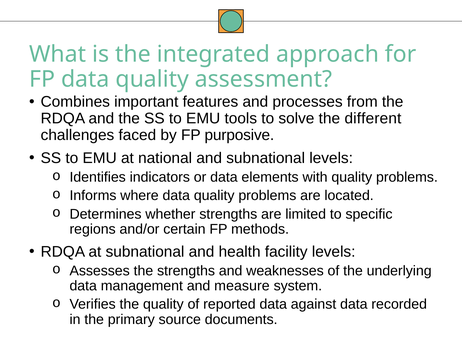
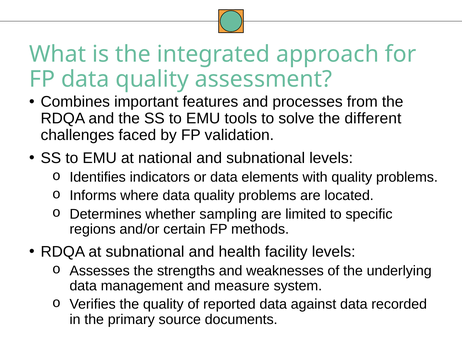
purposive: purposive -> validation
whether strengths: strengths -> sampling
